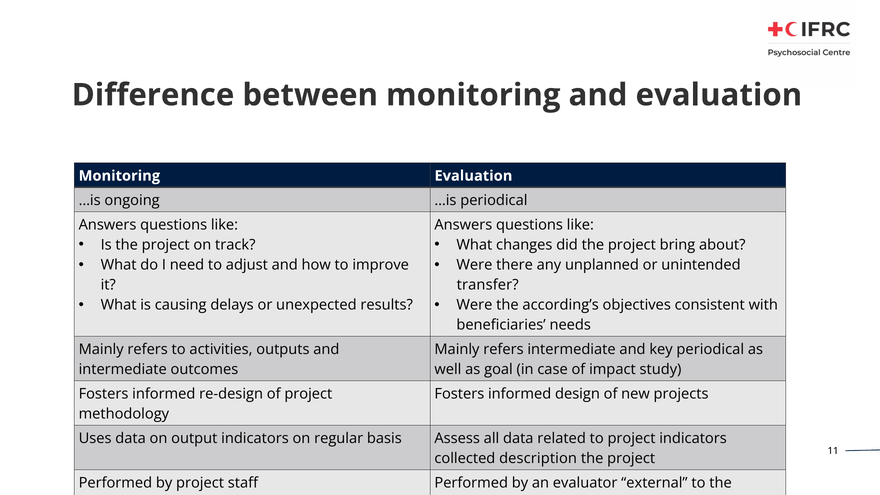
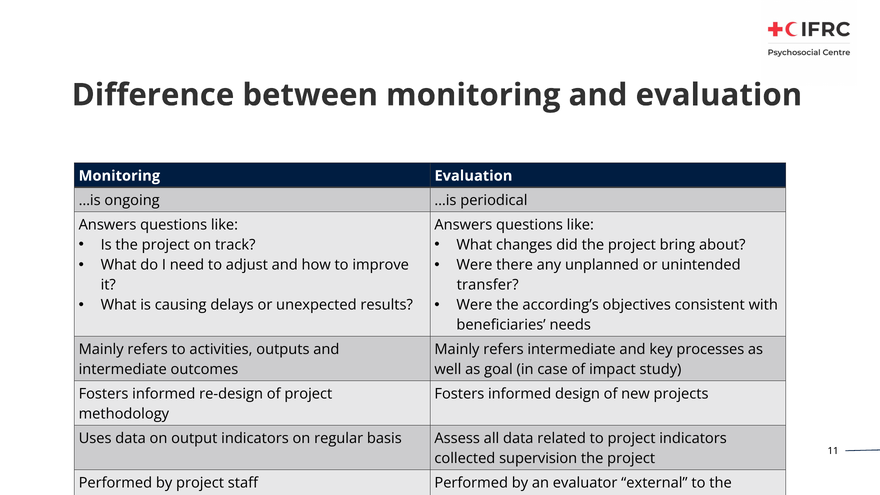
key periodical: periodical -> processes
description: description -> supervision
